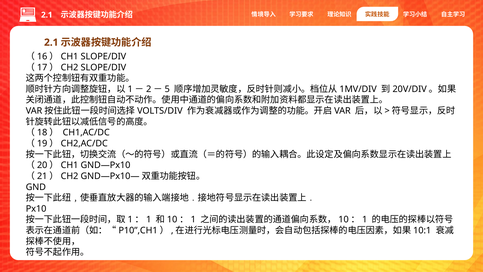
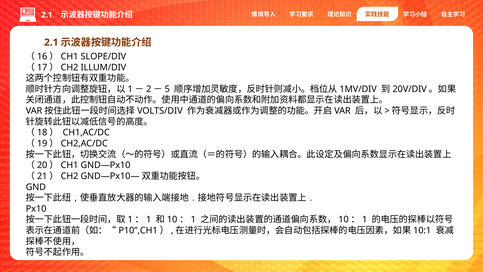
（17）CH2 SLOPE/DIV: SLOPE/DIV -> ILLUM/DIV
